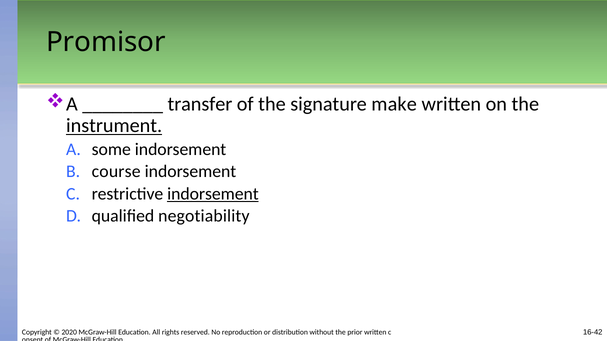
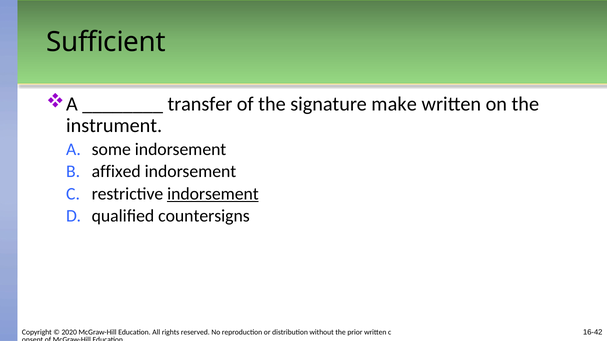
Promisor: Promisor -> Sufficient
instrument underline: present -> none
course: course -> affixed
negotiability: negotiability -> countersigns
